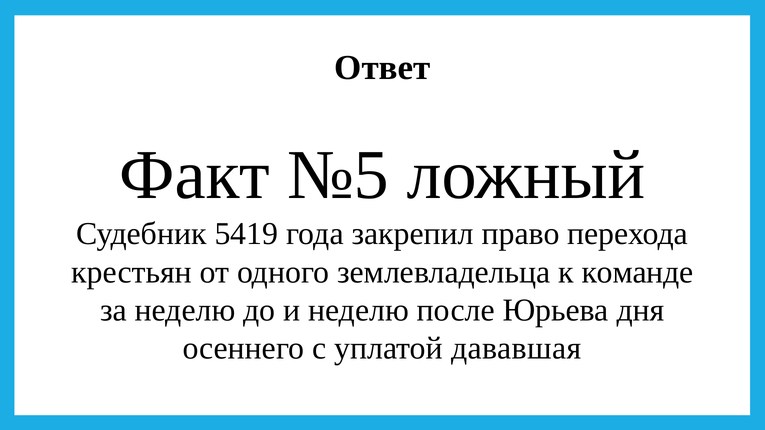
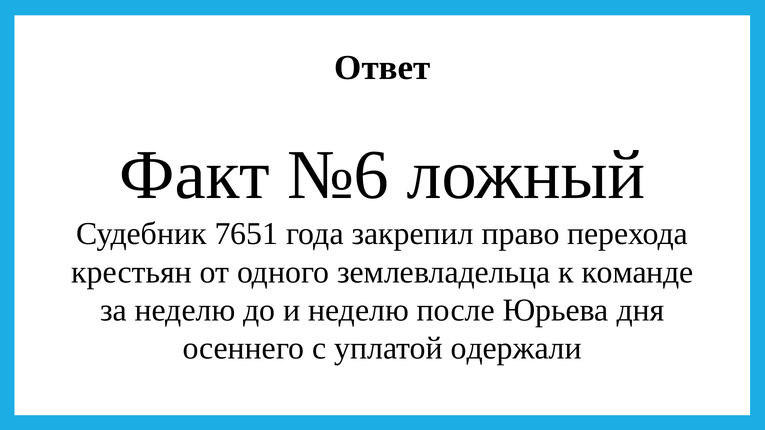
№5: №5 -> №6
5419: 5419 -> 7651
дававшая: дававшая -> одержали
